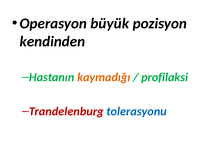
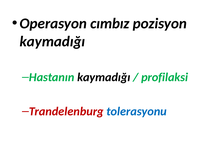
büyük: büyük -> cımbız
kendinden at (52, 42): kendinden -> kaymadığı
kaymadığı at (104, 78) colour: orange -> black
